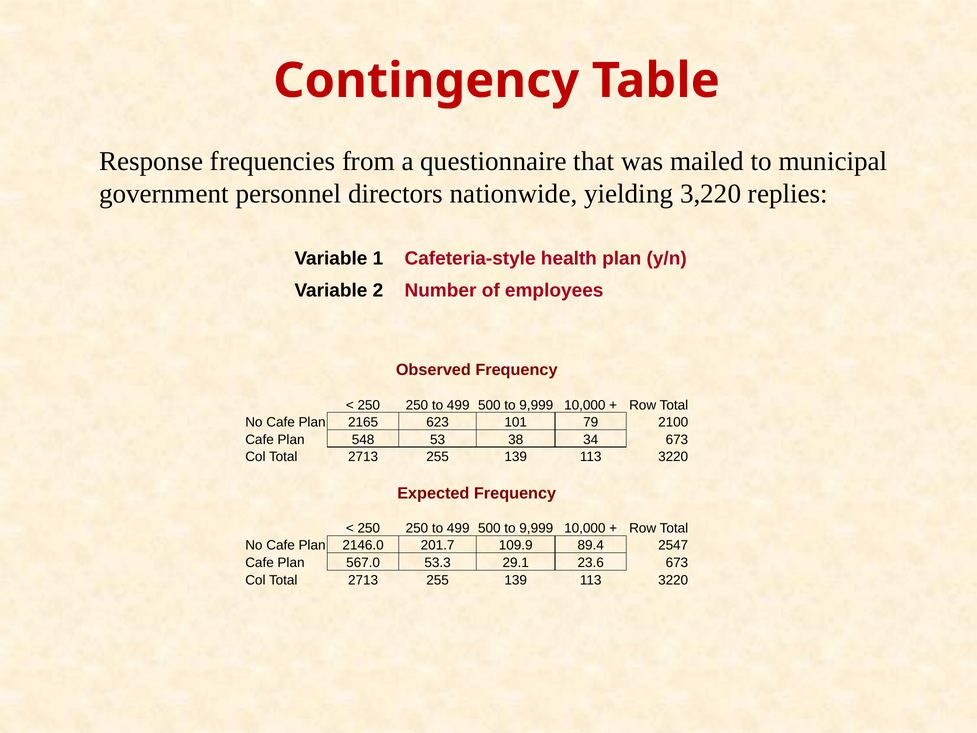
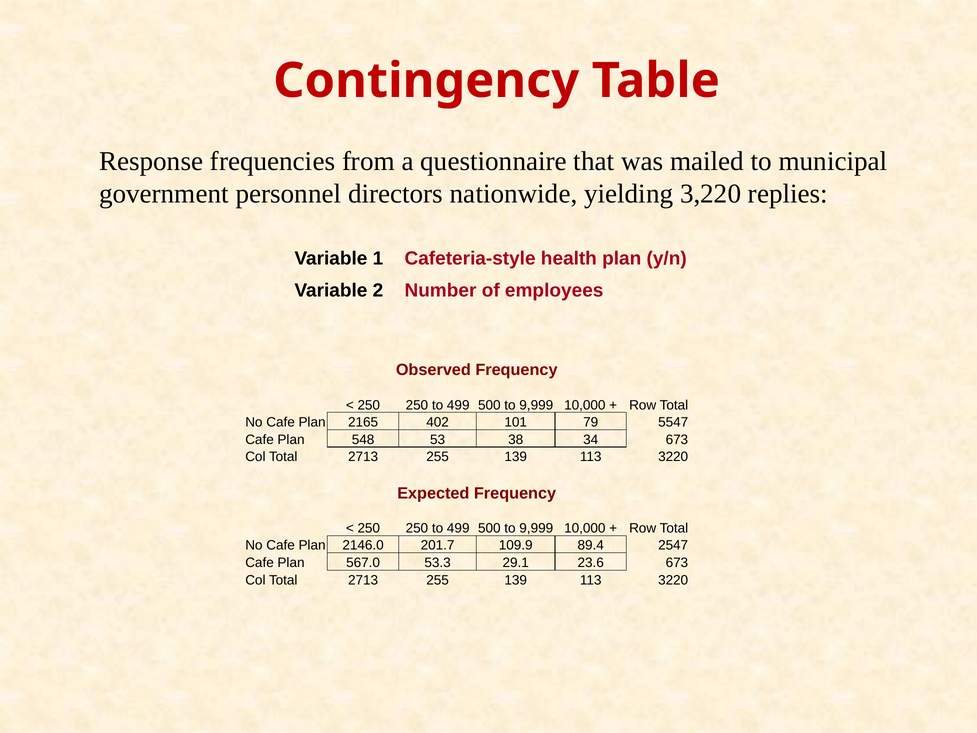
623: 623 -> 402
2100: 2100 -> 5547
